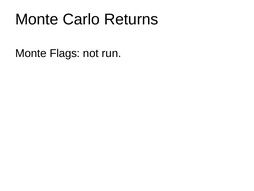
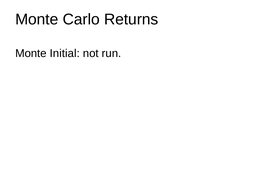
Flags: Flags -> Initial
